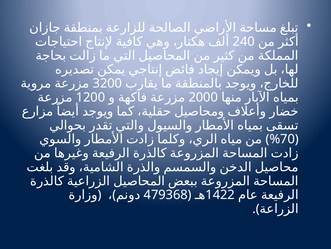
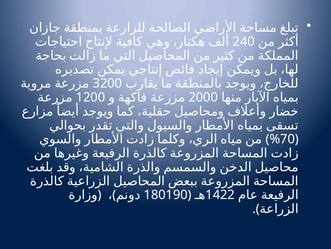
479368: 479368 -> 180190
